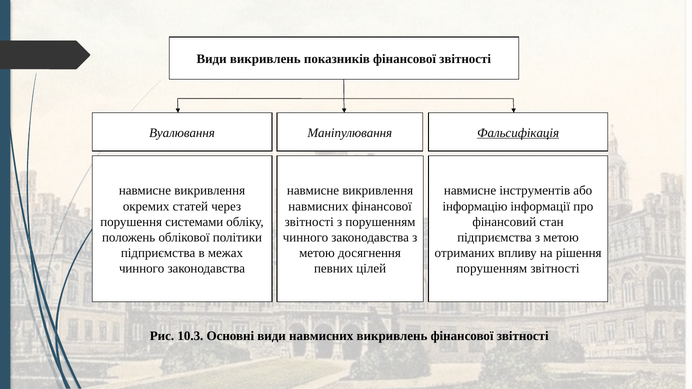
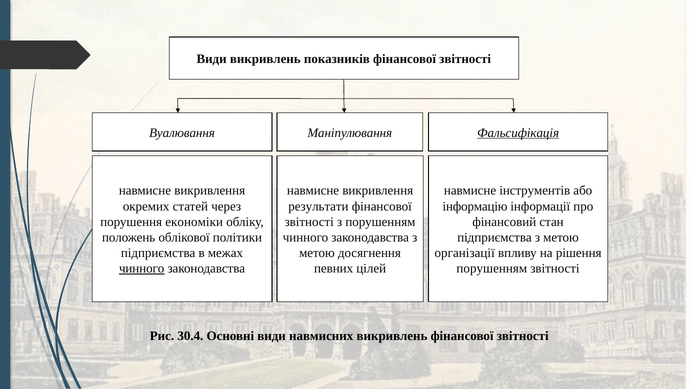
навмисних at (318, 206): навмисних -> результати
системами: системами -> економіки
отриманих: отриманих -> організації
чинного at (142, 269) underline: none -> present
10.3: 10.3 -> 30.4
